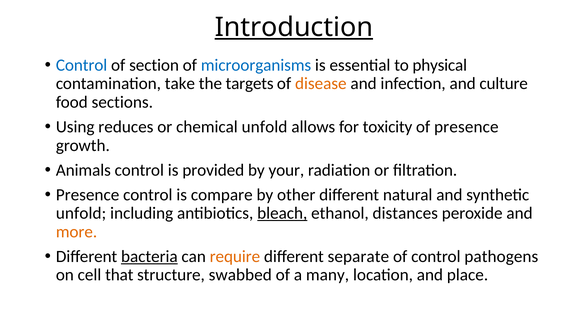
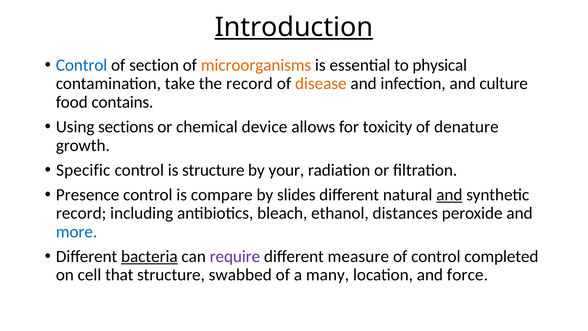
microorganisms colour: blue -> orange
the targets: targets -> record
sections: sections -> contains
reduces: reduces -> sections
chemical unfold: unfold -> device
of presence: presence -> denature
Animals: Animals -> Specific
is provided: provided -> structure
other: other -> slides
and at (449, 195) underline: none -> present
unfold at (81, 213): unfold -> record
bleach underline: present -> none
more colour: orange -> blue
require colour: orange -> purple
separate: separate -> measure
pathogens: pathogens -> completed
place: place -> force
